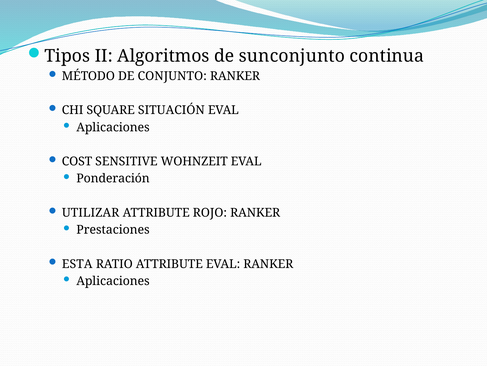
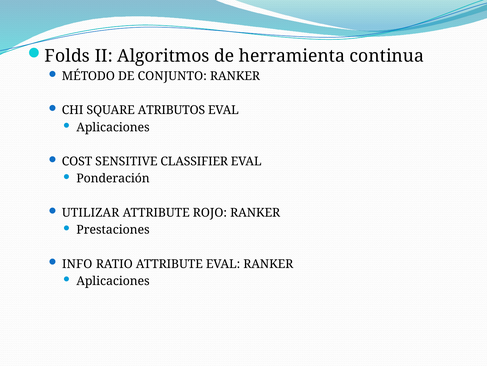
Tipos: Tipos -> Folds
sunconjunto: sunconjunto -> herramienta
SITUACIÓN: SITUACIÓN -> ATRIBUTOS
WOHNZEIT: WOHNZEIT -> CLASSIFIER
ESTA: ESTA -> INFO
